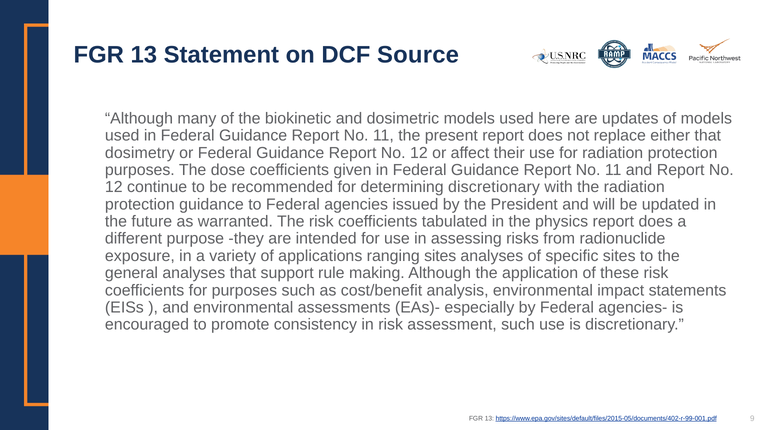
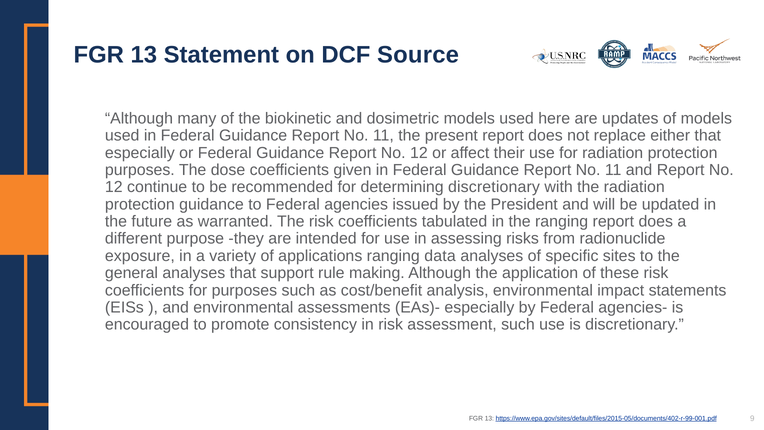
dosimetry at (140, 153): dosimetry -> especially
the physics: physics -> ranging
ranging sites: sites -> data
